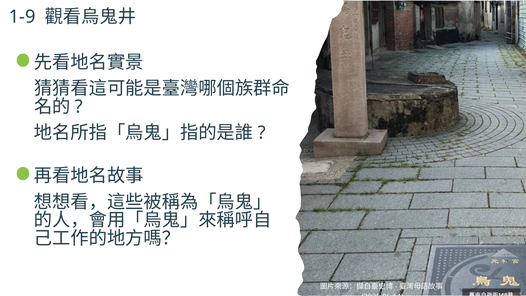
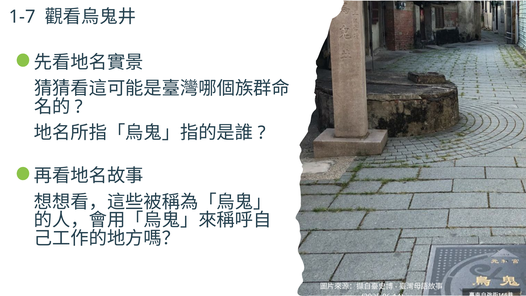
1-9: 1-9 -> 1-7
